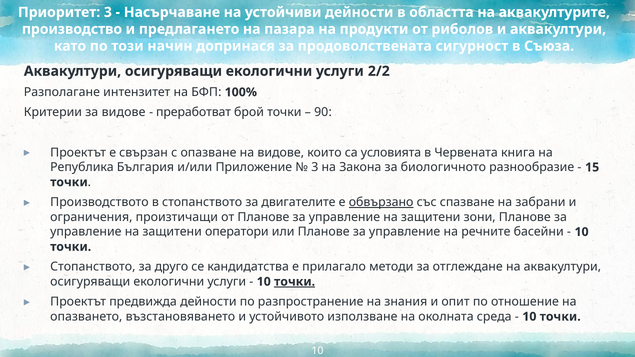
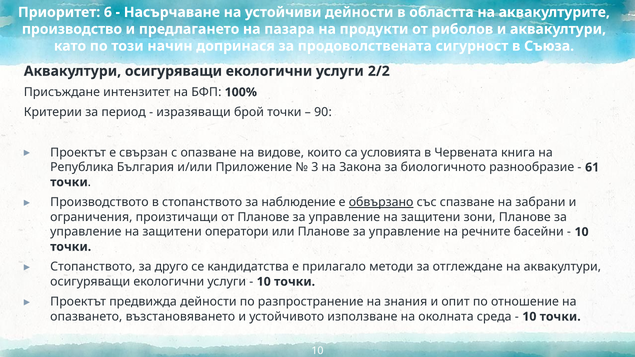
Приоритет 3: 3 -> 6
Разполагане: Разполагане -> Присъждане
за видове: видове -> период
преработват: преработват -> изразяващи
15: 15 -> 61
двигателите: двигателите -> наблюдение
точки at (295, 282) underline: present -> none
